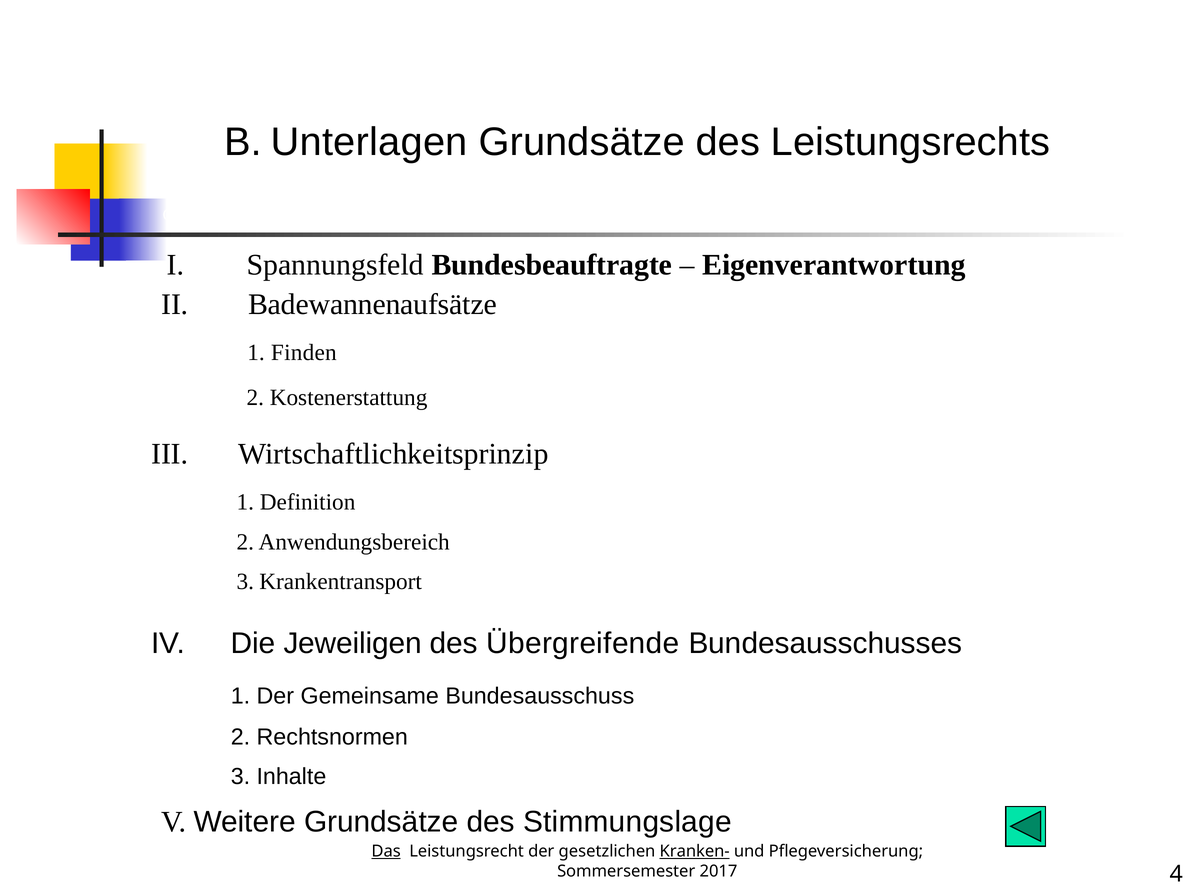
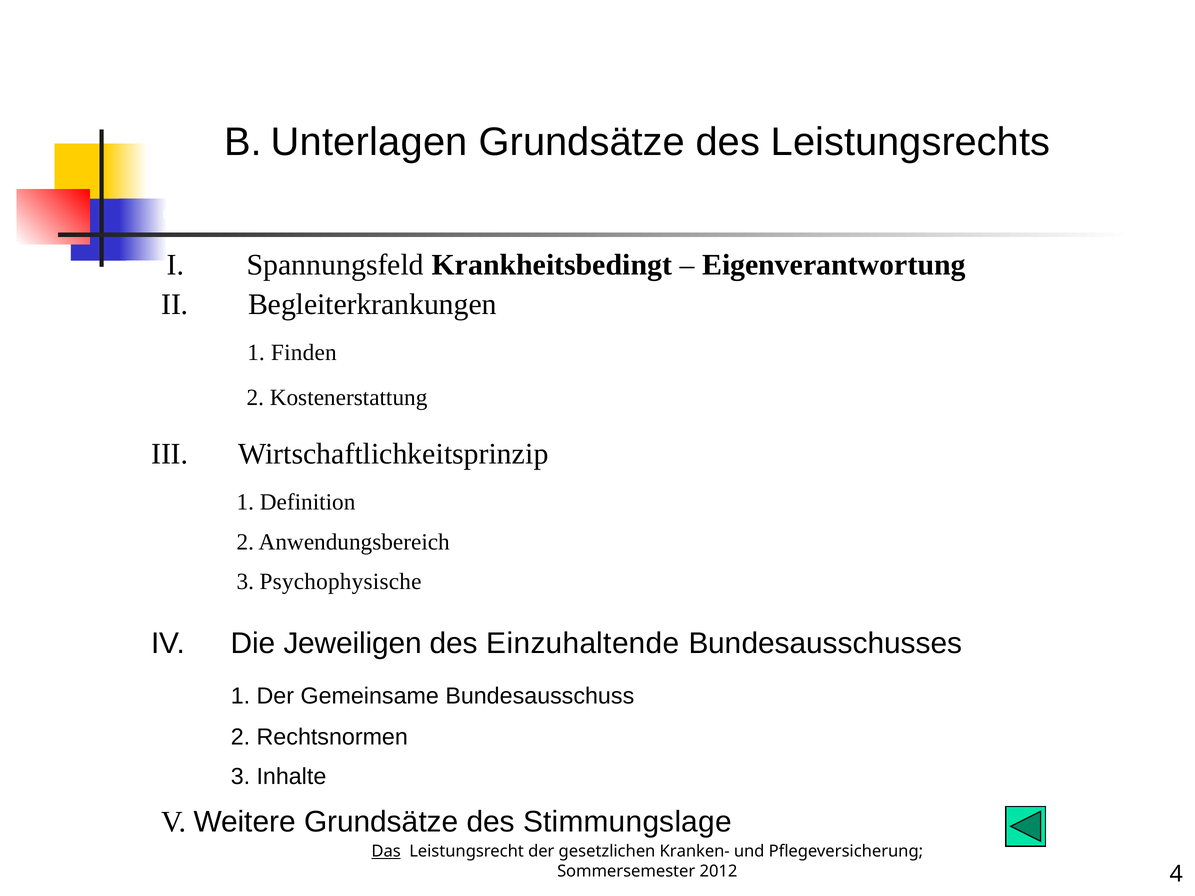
Bundesbeauftragte: Bundesbeauftragte -> Krankheitsbedingt
Badewannenaufsätze: Badewannenaufsätze -> Begleiterkrankungen
Krankentransport: Krankentransport -> Psychophysische
Übergreifende: Übergreifende -> Einzuhaltende
Kranken- underline: present -> none
2017: 2017 -> 2012
